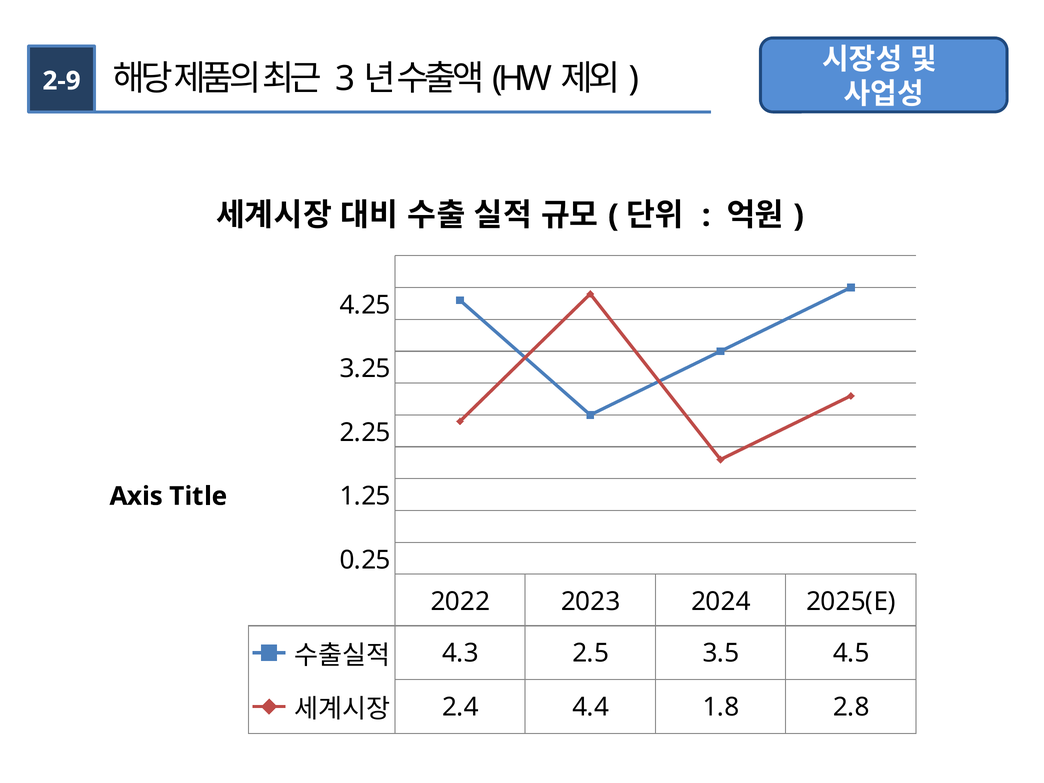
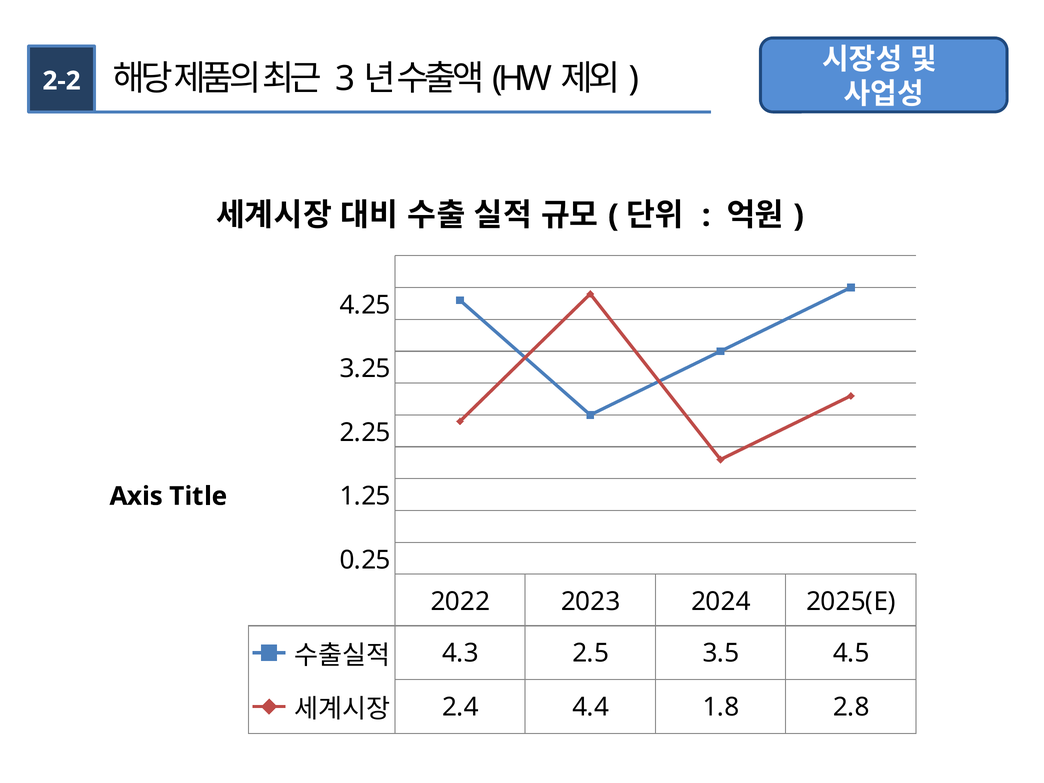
2-9: 2-9 -> 2-2
